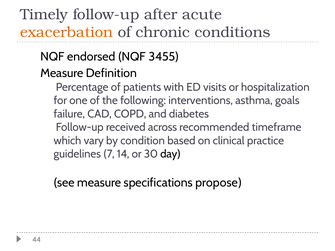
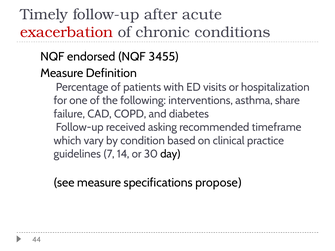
exacerbation colour: orange -> red
goals: goals -> share
across: across -> asking
